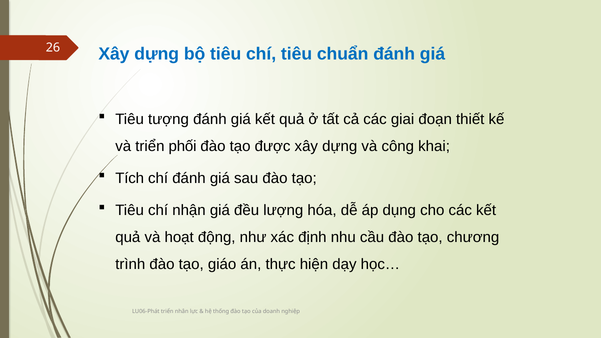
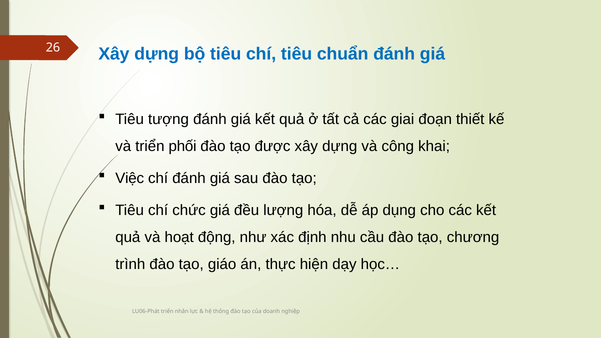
Tích: Tích -> Việc
nhận: nhận -> chức
